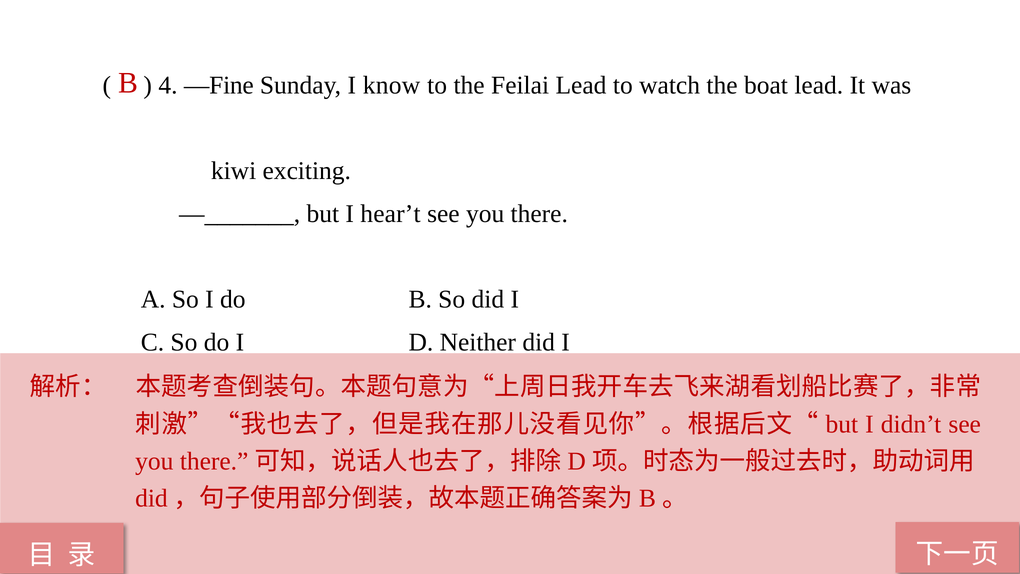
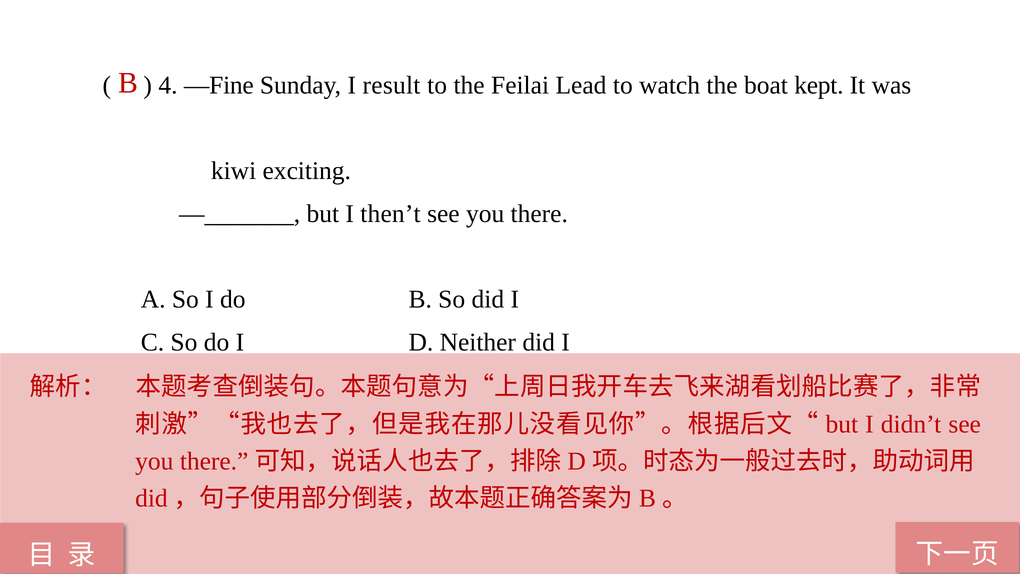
know: know -> result
boat lead: lead -> kept
hear’t: hear’t -> then’t
